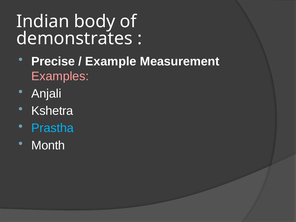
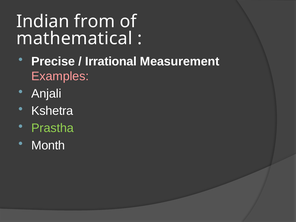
body: body -> from
demonstrates: demonstrates -> mathematical
Example: Example -> Irrational
Prastha colour: light blue -> light green
